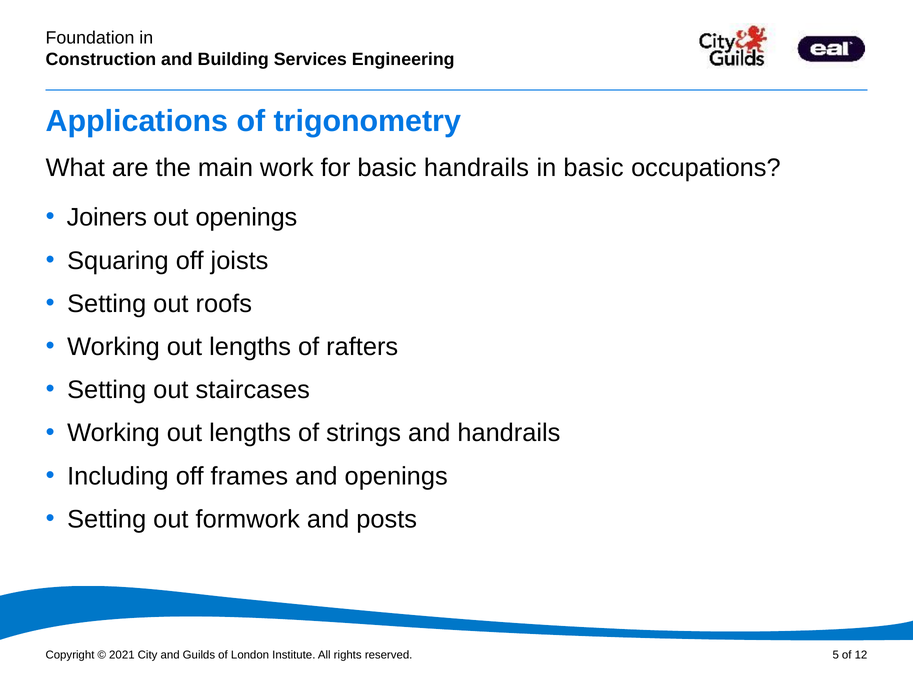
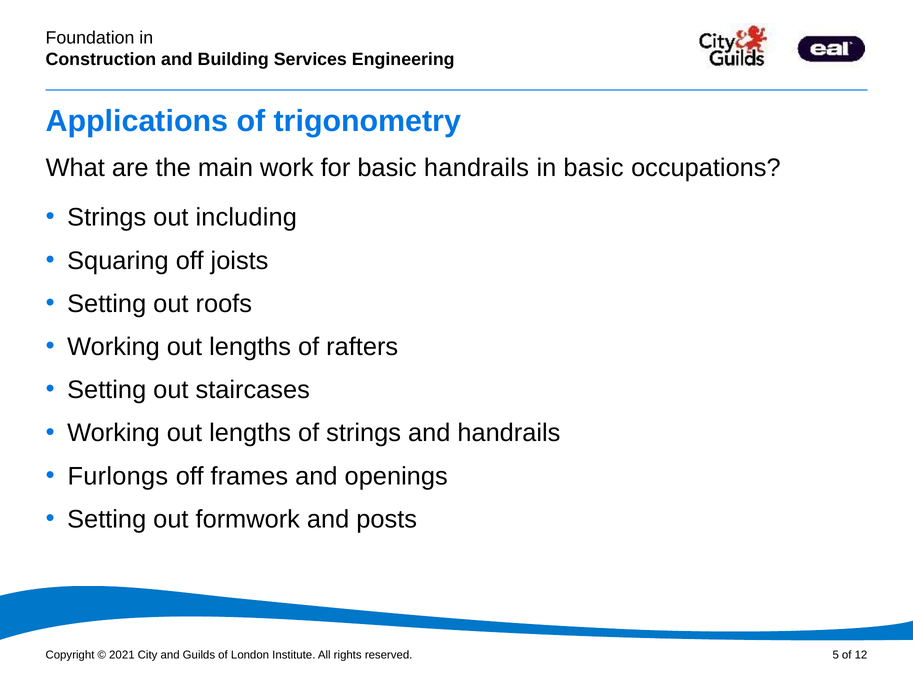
Joiners at (107, 217): Joiners -> Strings
out openings: openings -> including
Including: Including -> Furlongs
